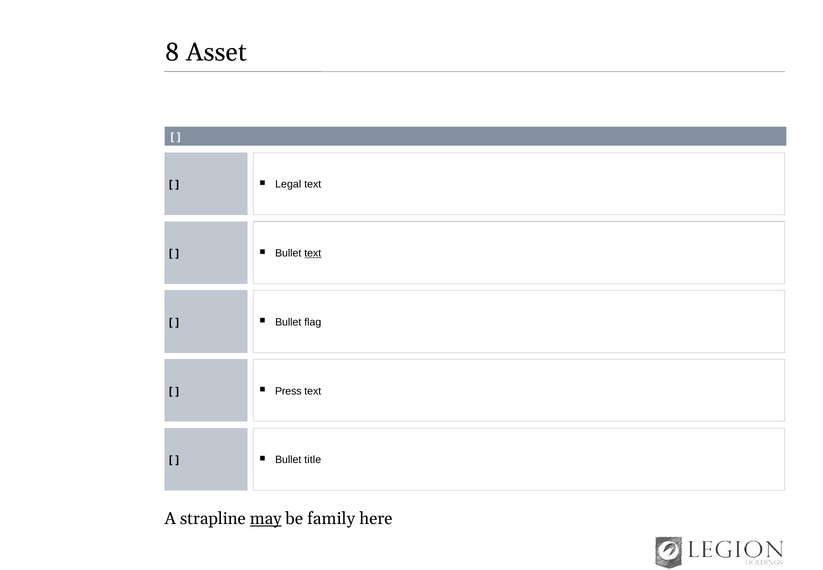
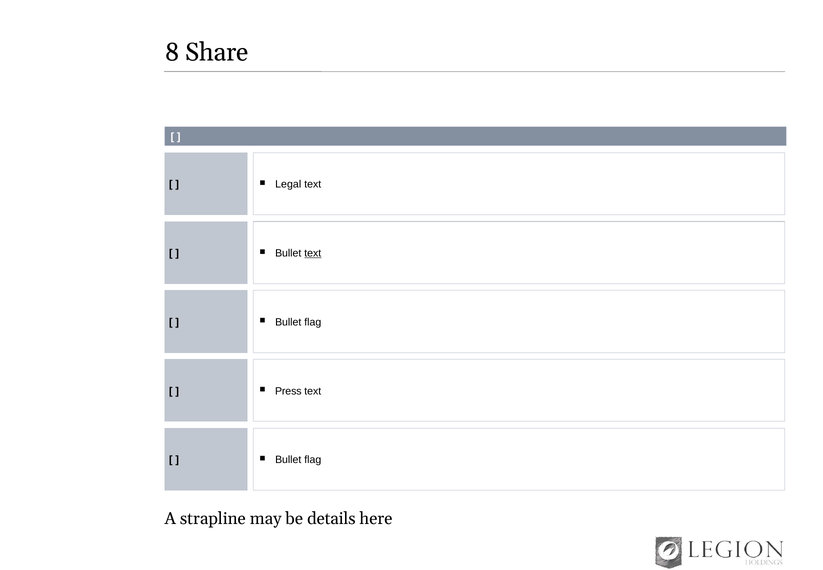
Asset: Asset -> Share
title at (313, 460): title -> flag
may underline: present -> none
family: family -> details
